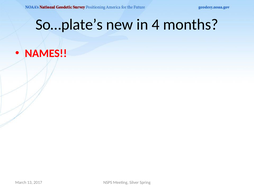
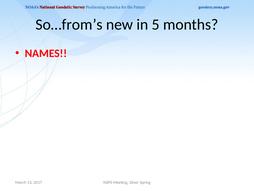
So…plate’s: So…plate’s -> So…from’s
4: 4 -> 5
